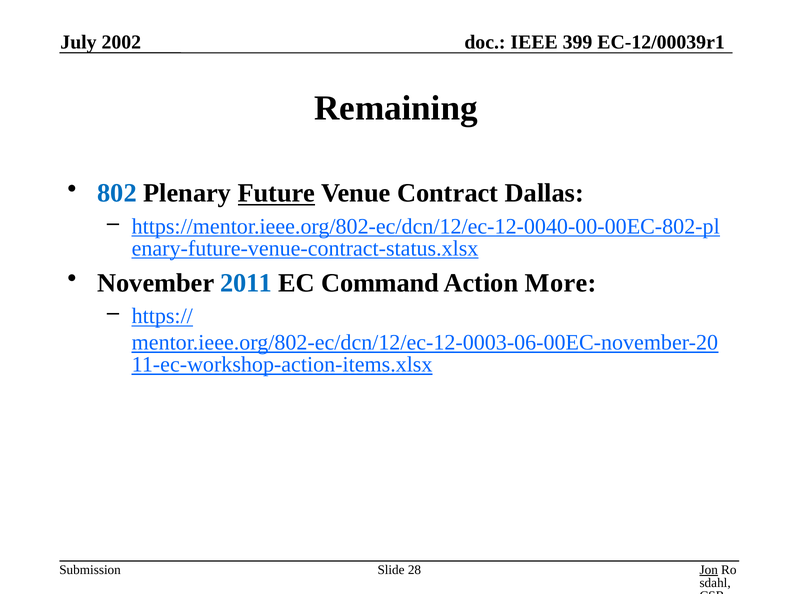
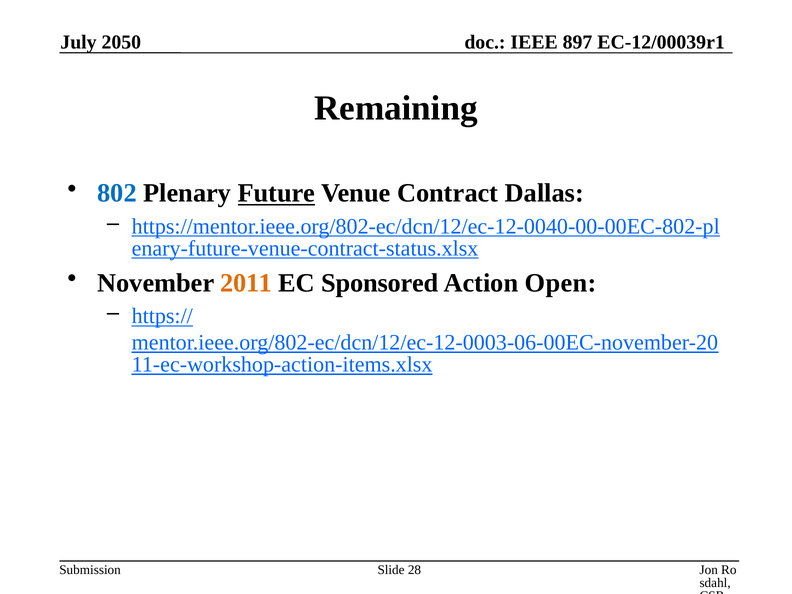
2002: 2002 -> 2050
399: 399 -> 897
2011 colour: blue -> orange
Command: Command -> Sponsored
More: More -> Open
Jon underline: present -> none
